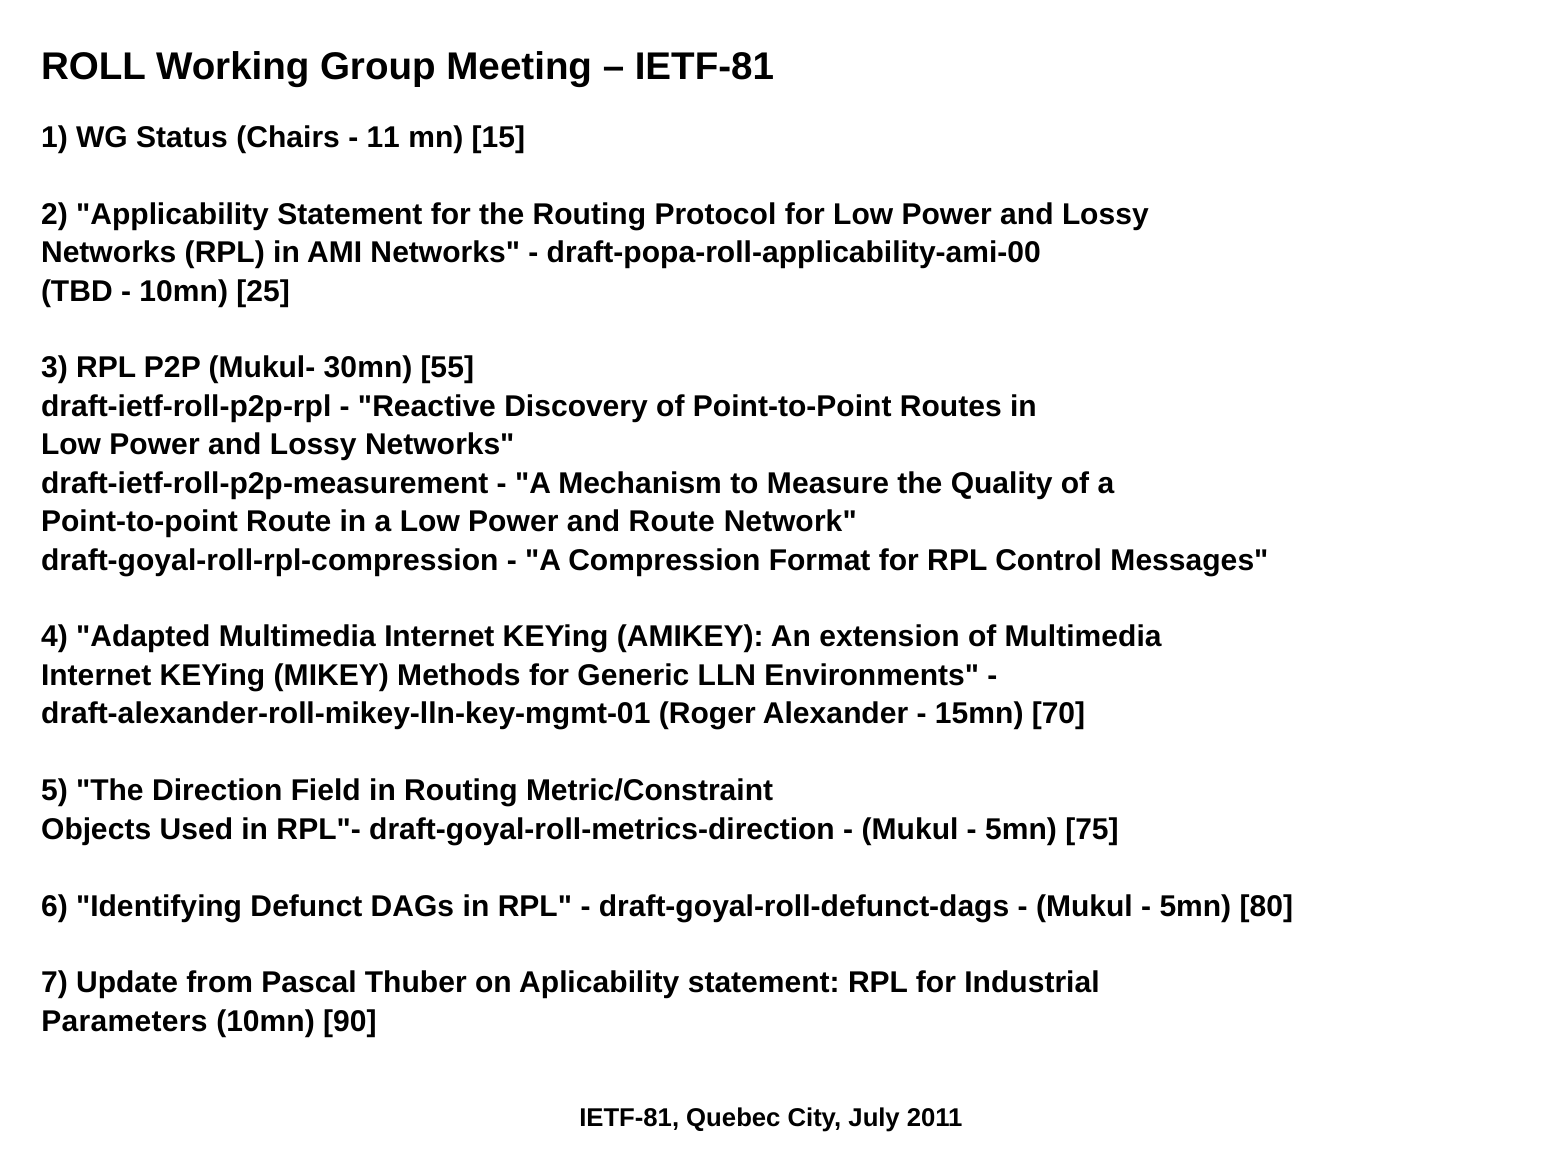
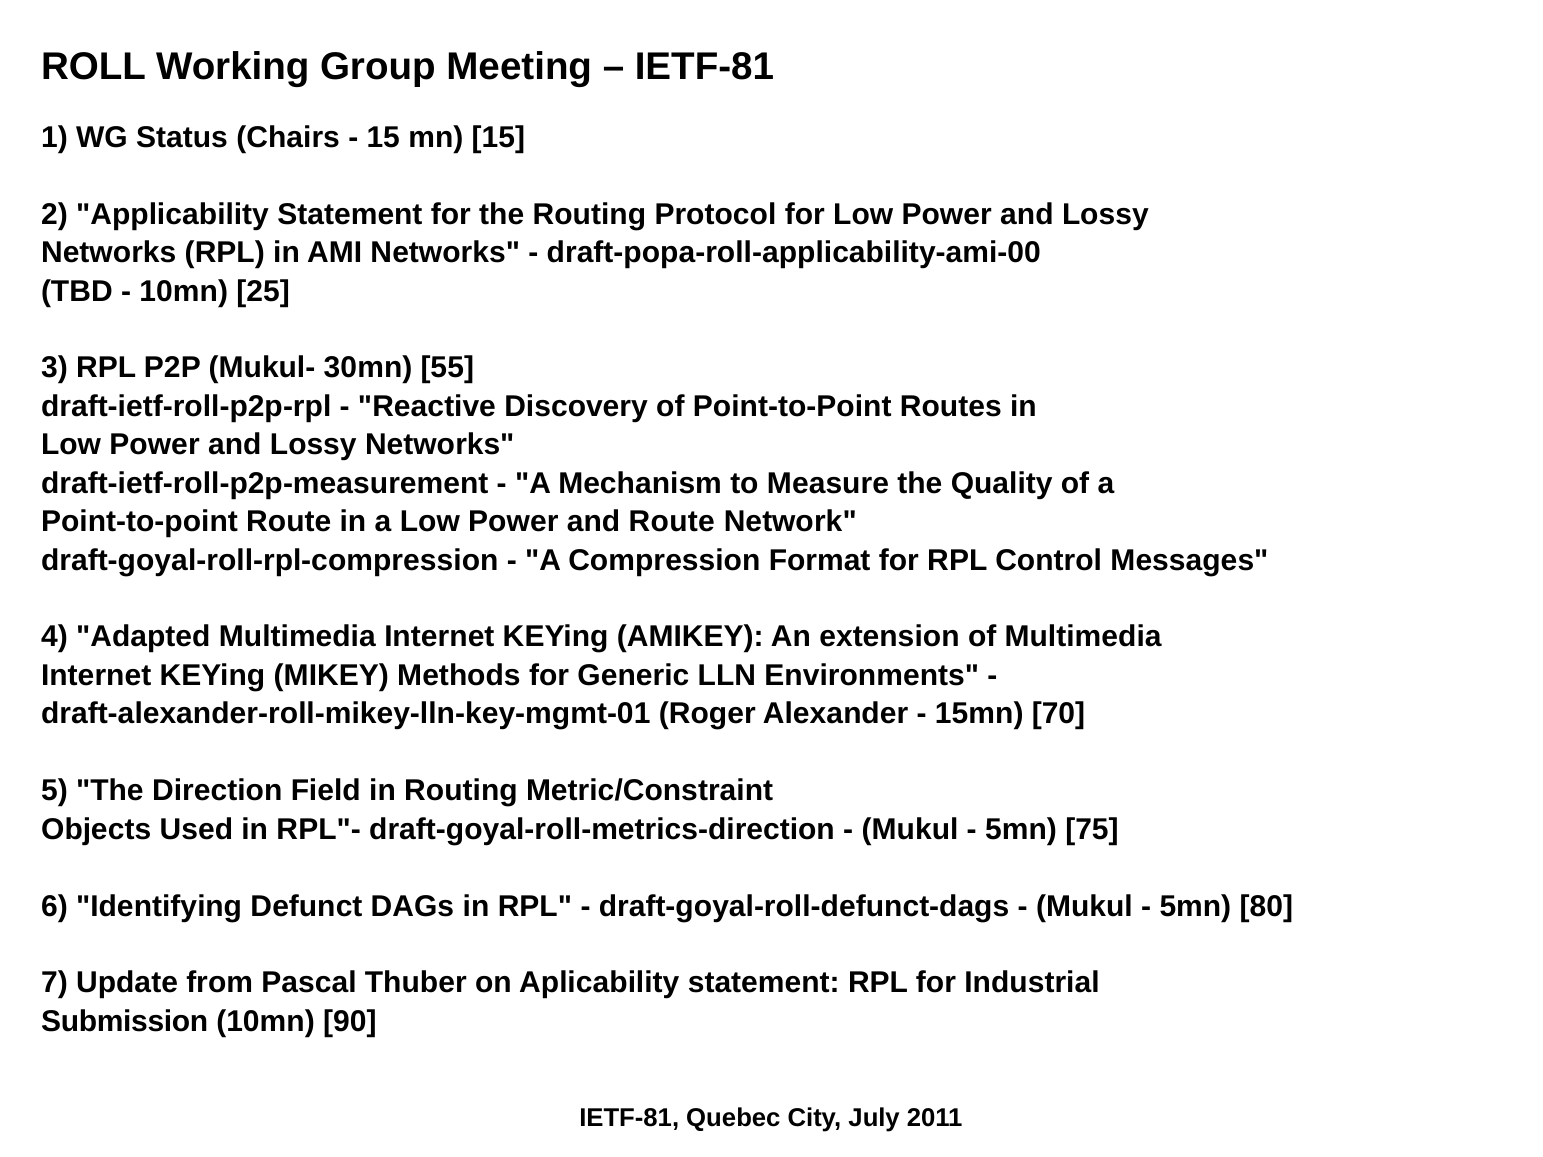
11 at (383, 137): 11 -> 15
Parameters: Parameters -> Submission
